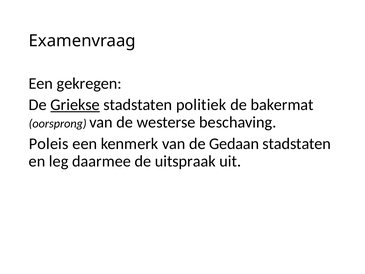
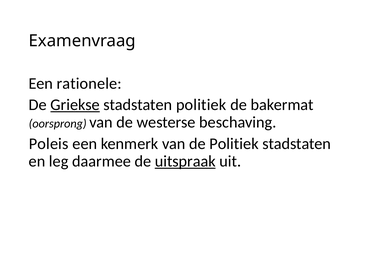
gekregen: gekregen -> rationele
de Gedaan: Gedaan -> Politiek
uitspraak underline: none -> present
